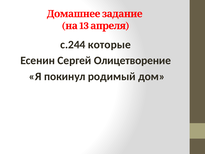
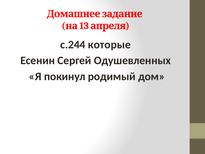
Олицетворение: Олицетворение -> Одушевленных
